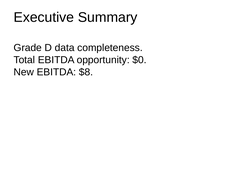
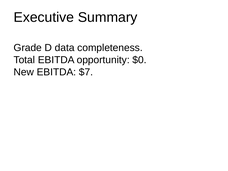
$8: $8 -> $7
